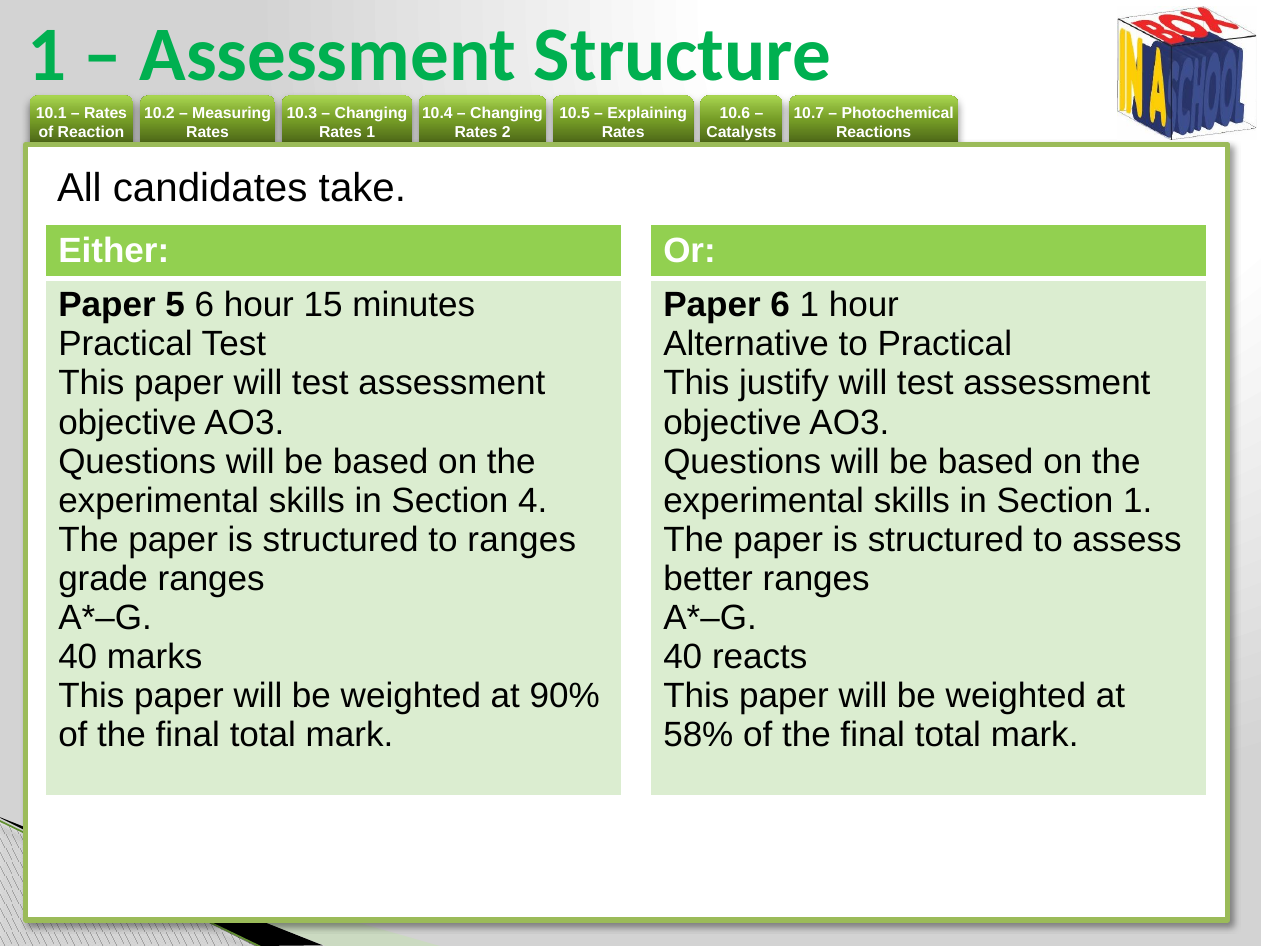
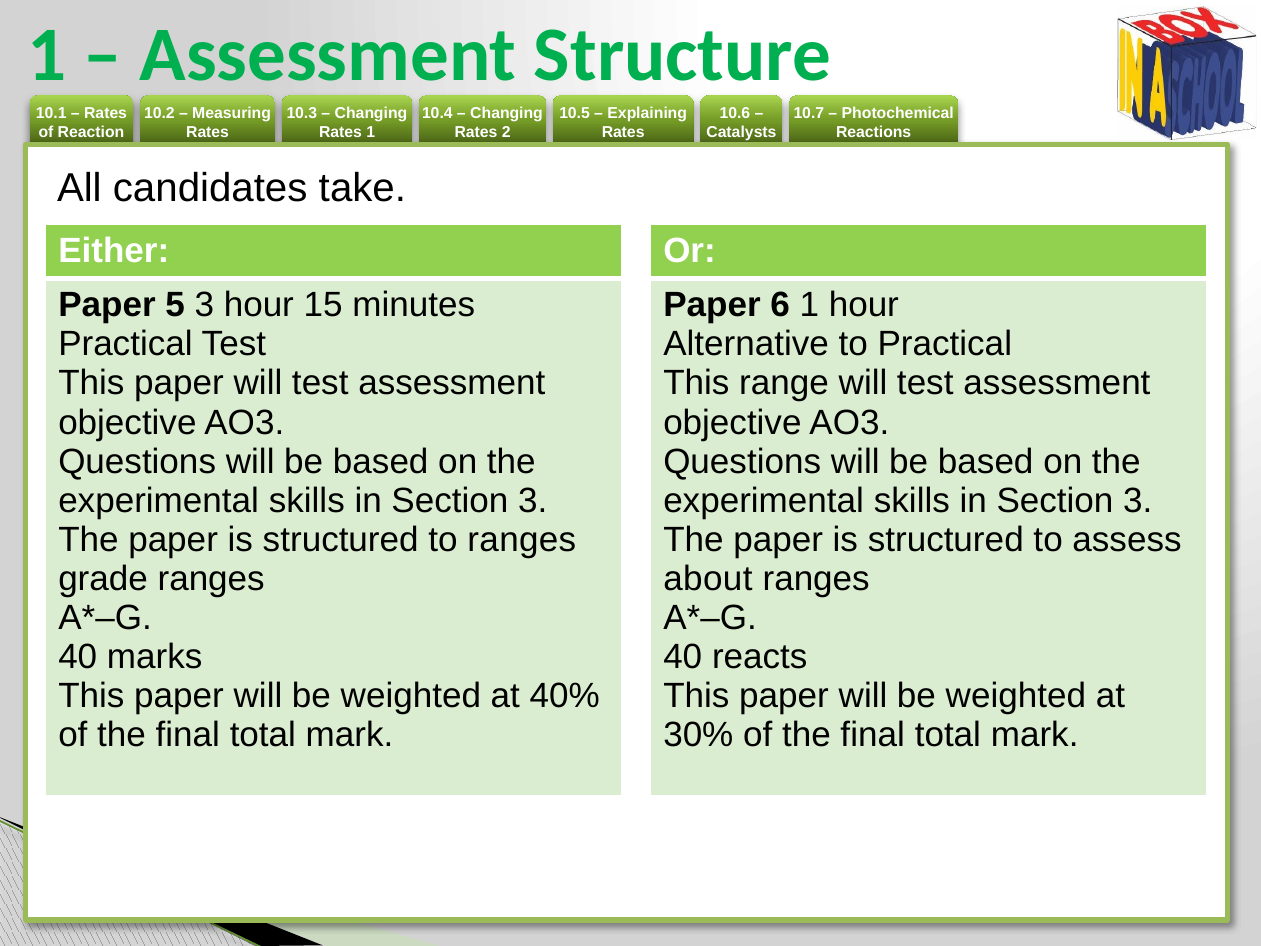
5 6: 6 -> 3
justify: justify -> range
4 at (533, 500): 4 -> 3
1 at (1138, 500): 1 -> 3
better: better -> about
90%: 90% -> 40%
58%: 58% -> 30%
